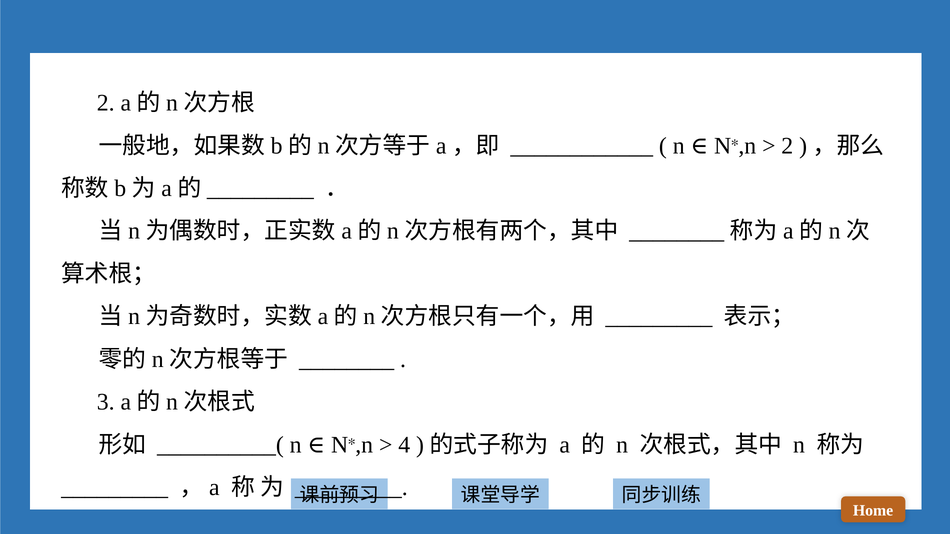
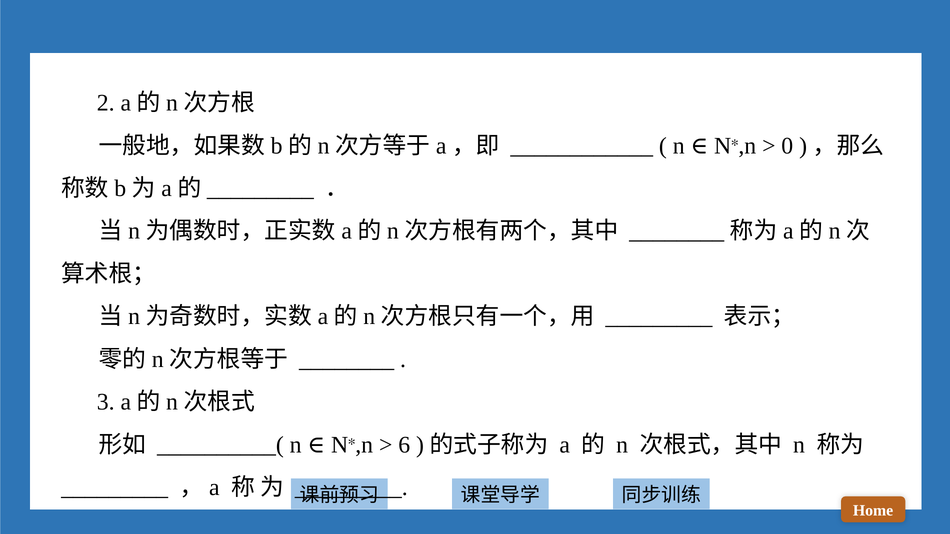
2 at (787, 146): 2 -> 0
4: 4 -> 6
